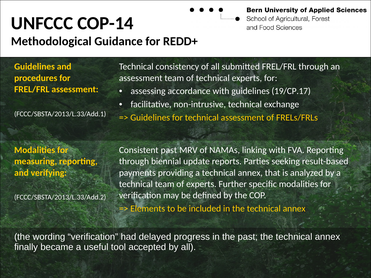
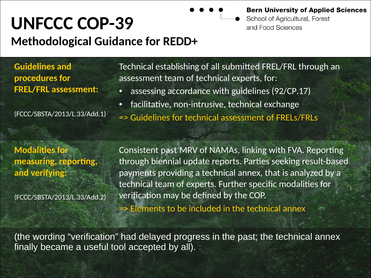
COP-14: COP-14 -> COP-39
consistency: consistency -> establishing
19/CP.17: 19/CP.17 -> 92/CP.17
